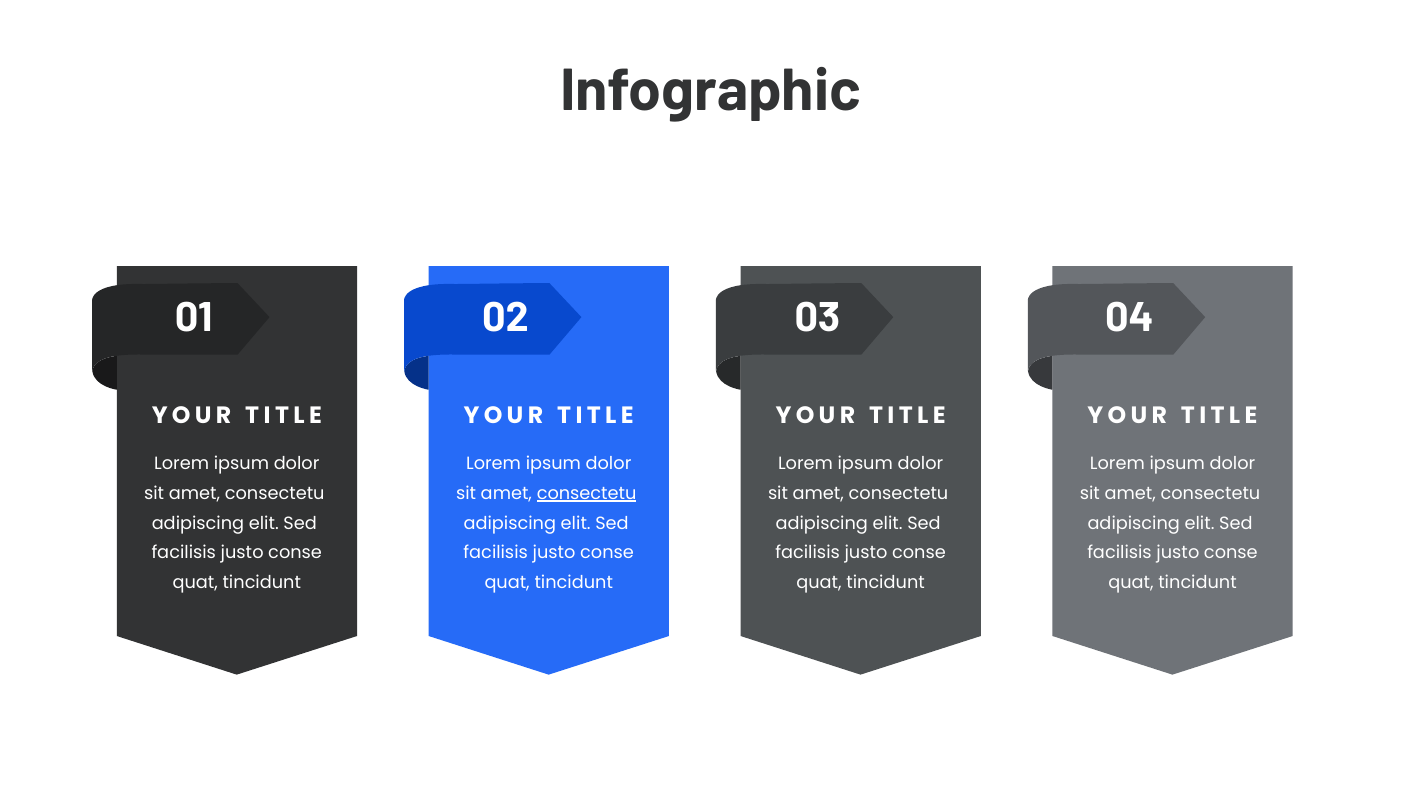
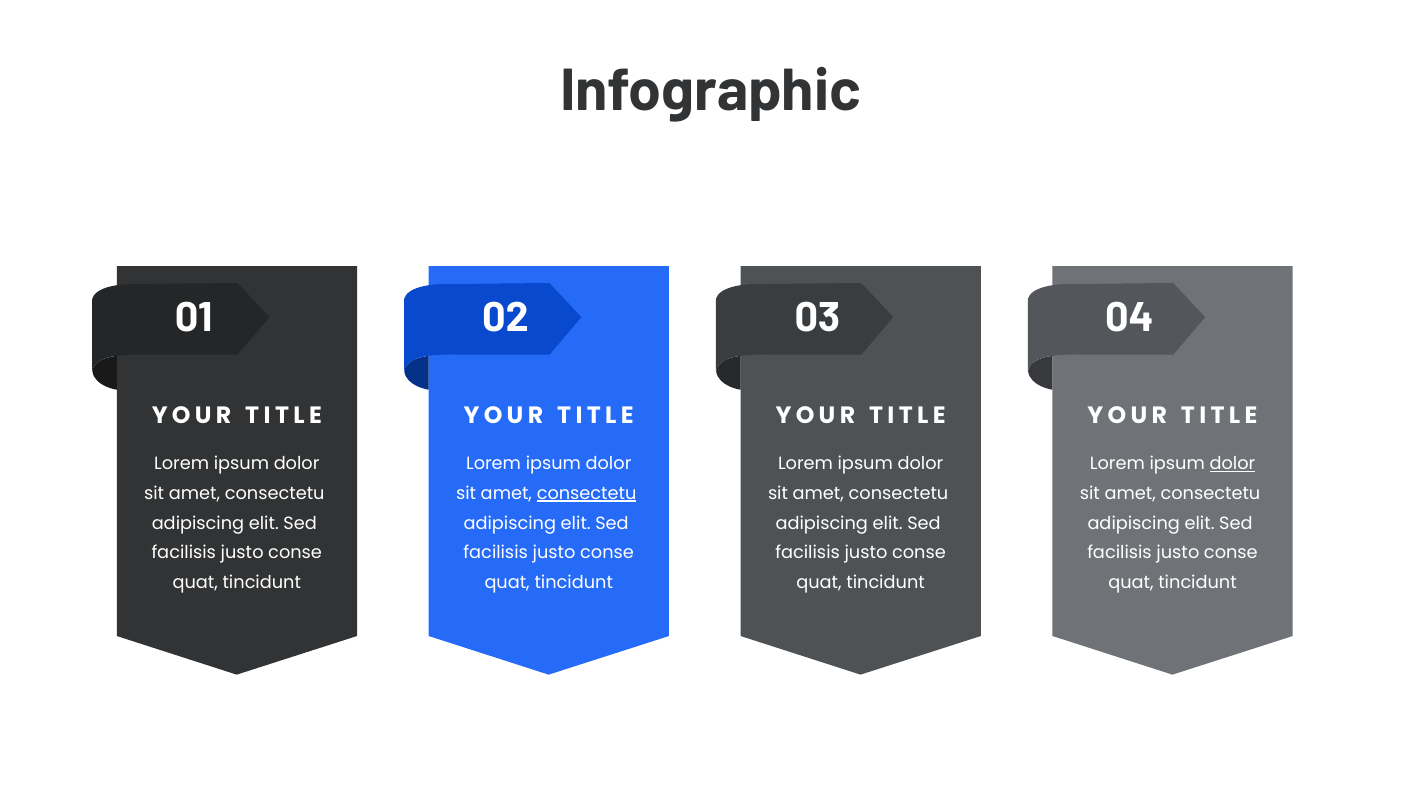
dolor at (1232, 464) underline: none -> present
